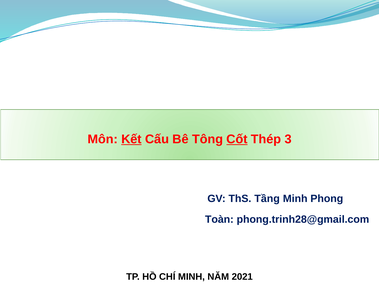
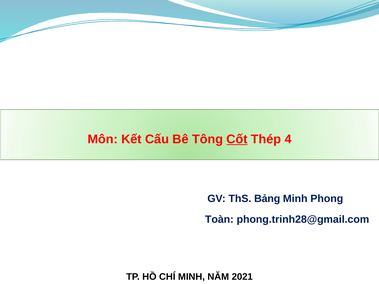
Kết underline: present -> none
3: 3 -> 4
Tầng: Tầng -> Bảng
